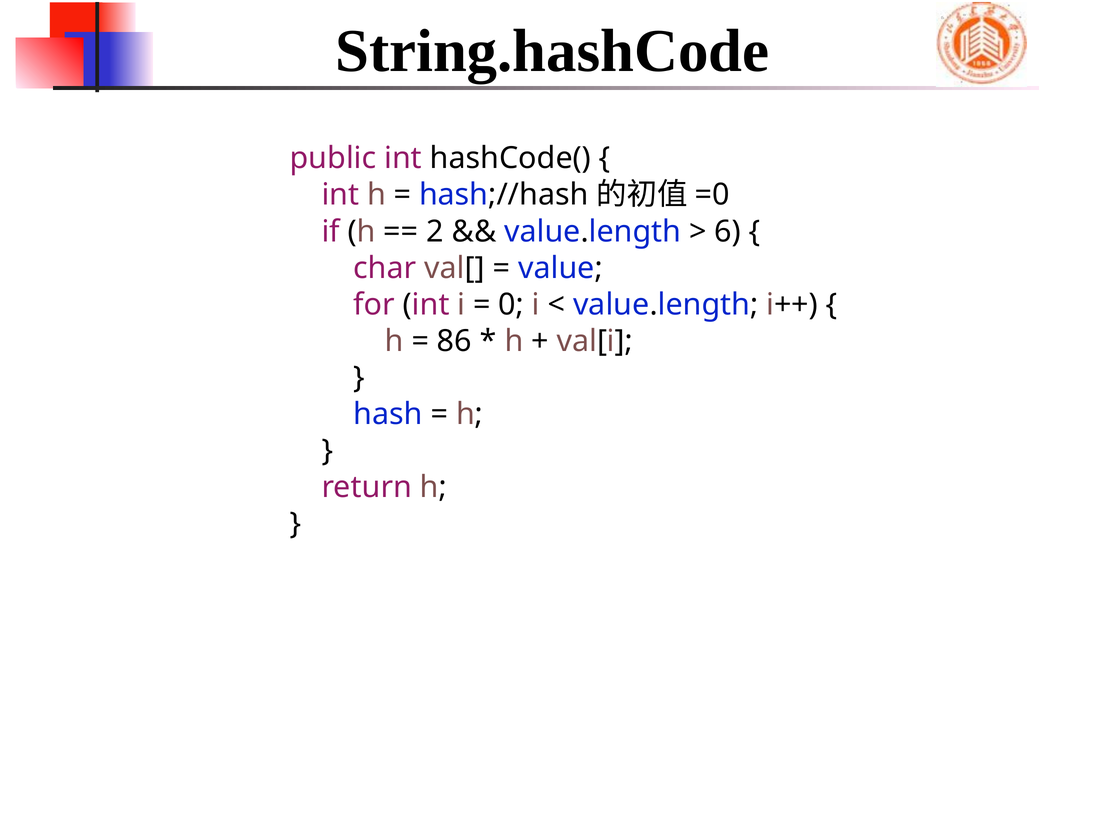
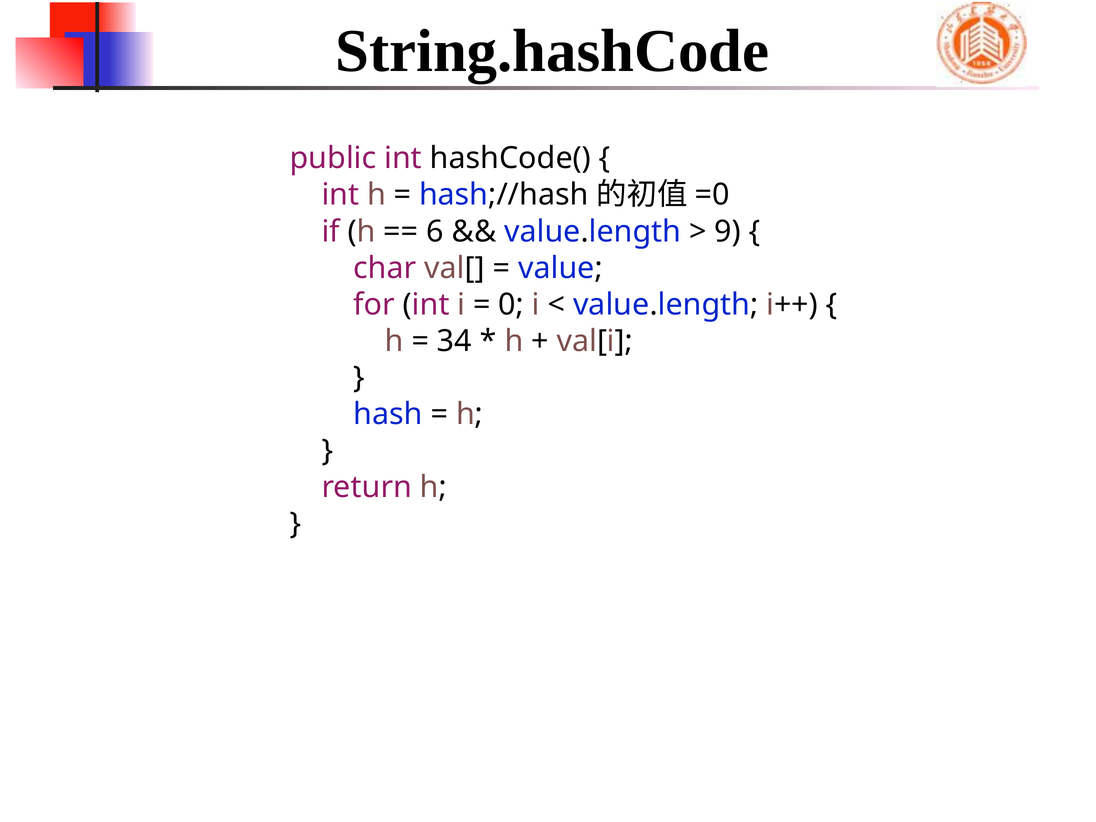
2: 2 -> 6
6: 6 -> 9
86: 86 -> 34
